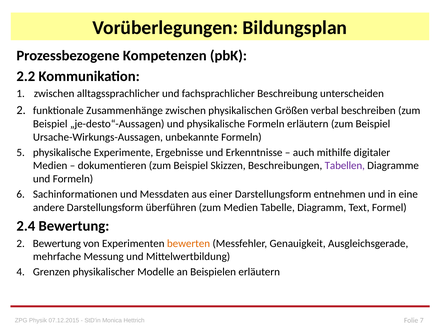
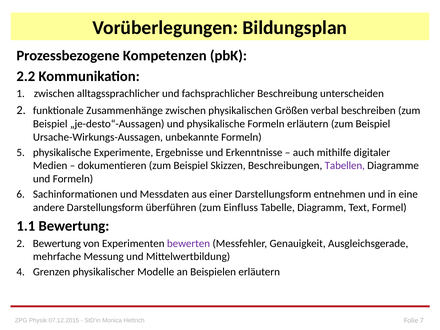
zum Medien: Medien -> Einfluss
2.4: 2.4 -> 1.1
bewerten colour: orange -> purple
